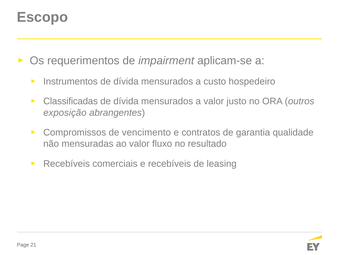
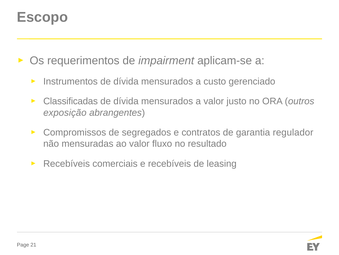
hospedeiro: hospedeiro -> gerenciado
vencimento: vencimento -> segregados
qualidade: qualidade -> regulador
